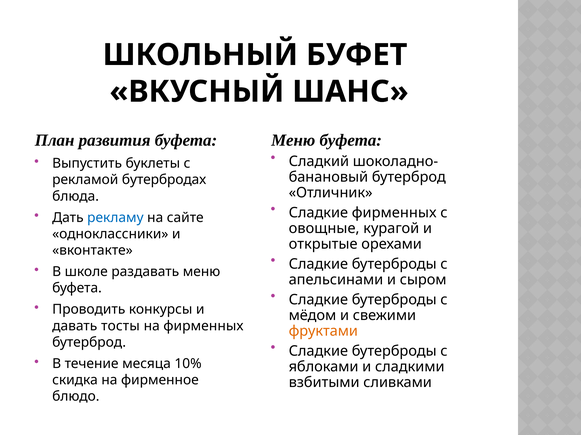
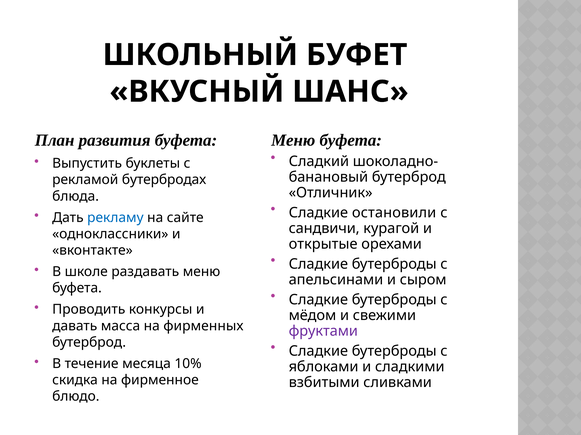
Сладкие фирменных: фирменных -> остановили
овощные: овощные -> сандвичи
тосты: тосты -> масса
фруктами colour: orange -> purple
